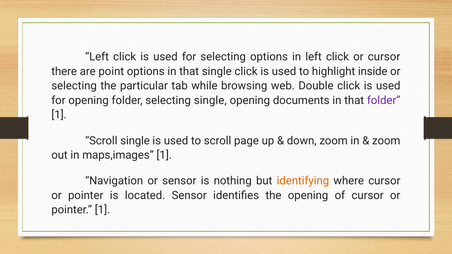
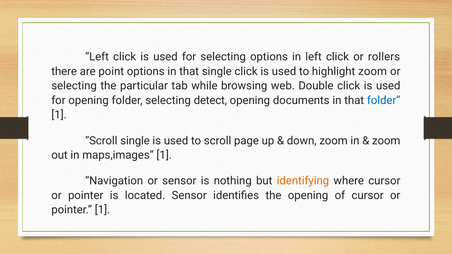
or cursor: cursor -> rollers
highlight inside: inside -> zoom
selecting single: single -> detect
folder at (384, 100) colour: purple -> blue
